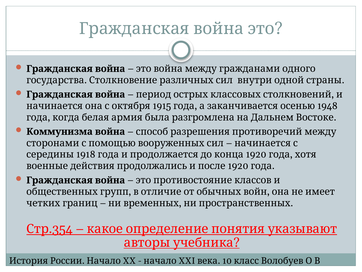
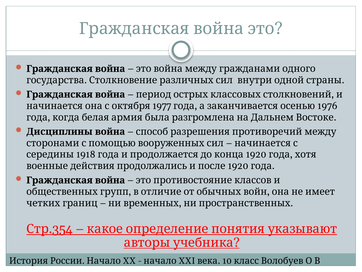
1915: 1915 -> 1977
1948: 1948 -> 1976
Коммунизма: Коммунизма -> Дисциплины
